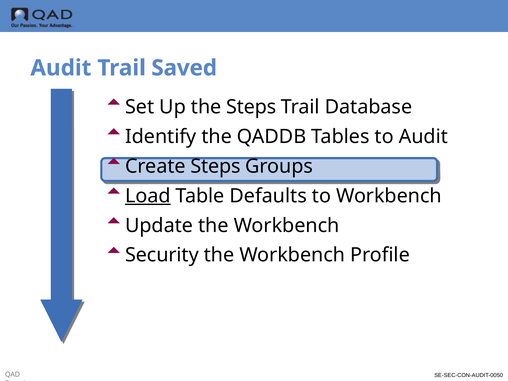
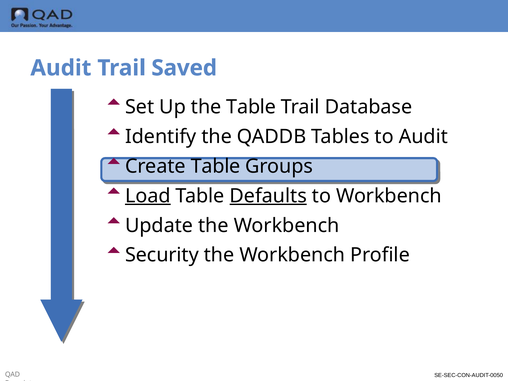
the Steps: Steps -> Table
Create Steps: Steps -> Table
Defaults underline: none -> present
